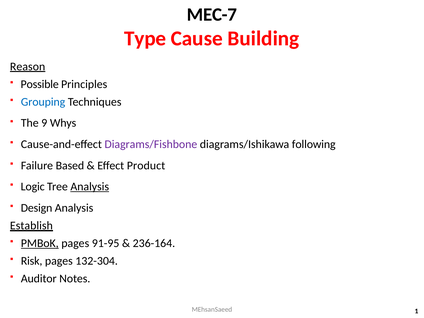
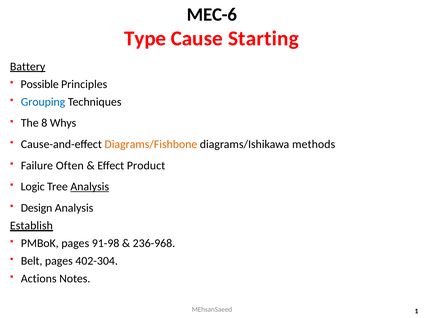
MEC-7: MEC-7 -> MEC-6
Building: Building -> Starting
Reason: Reason -> Battery
9: 9 -> 8
Diagrams/Fishbone colour: purple -> orange
following: following -> methods
Based: Based -> Often
PMBoK underline: present -> none
91-95: 91-95 -> 91-98
236-164: 236-164 -> 236-968
Risk: Risk -> Belt
132-304: 132-304 -> 402-304
Auditor: Auditor -> Actions
